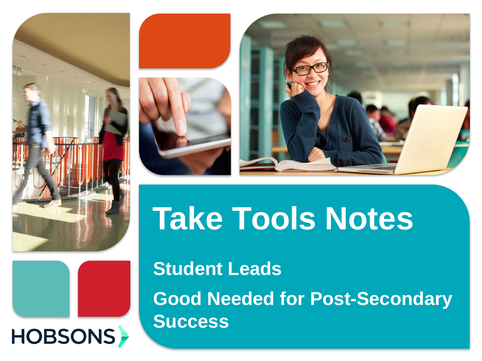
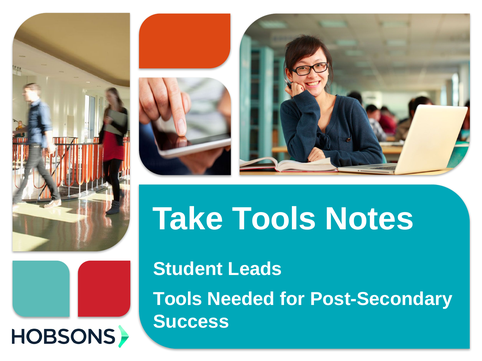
Good at (178, 300): Good -> Tools
